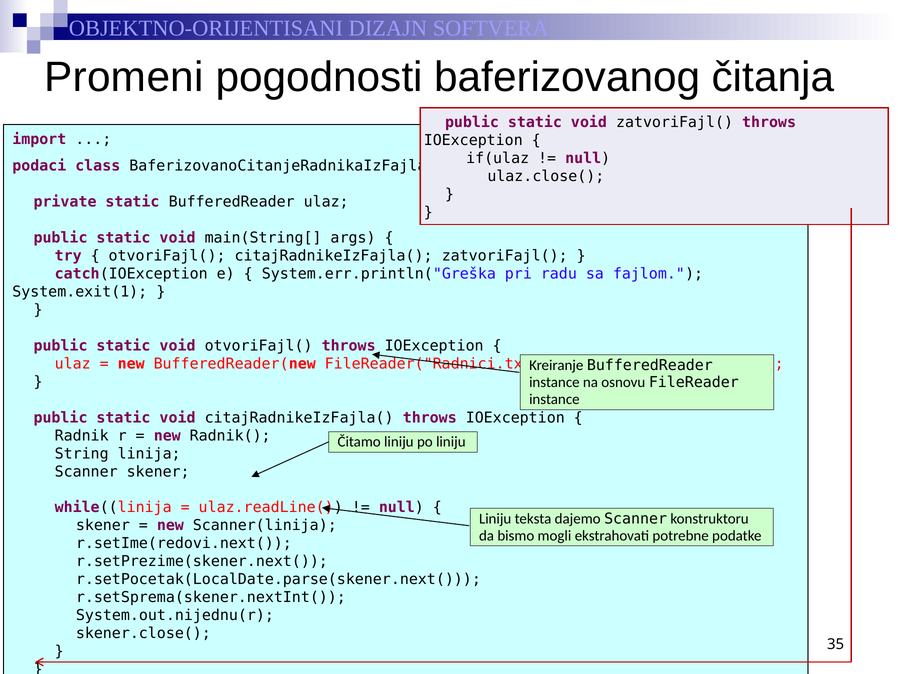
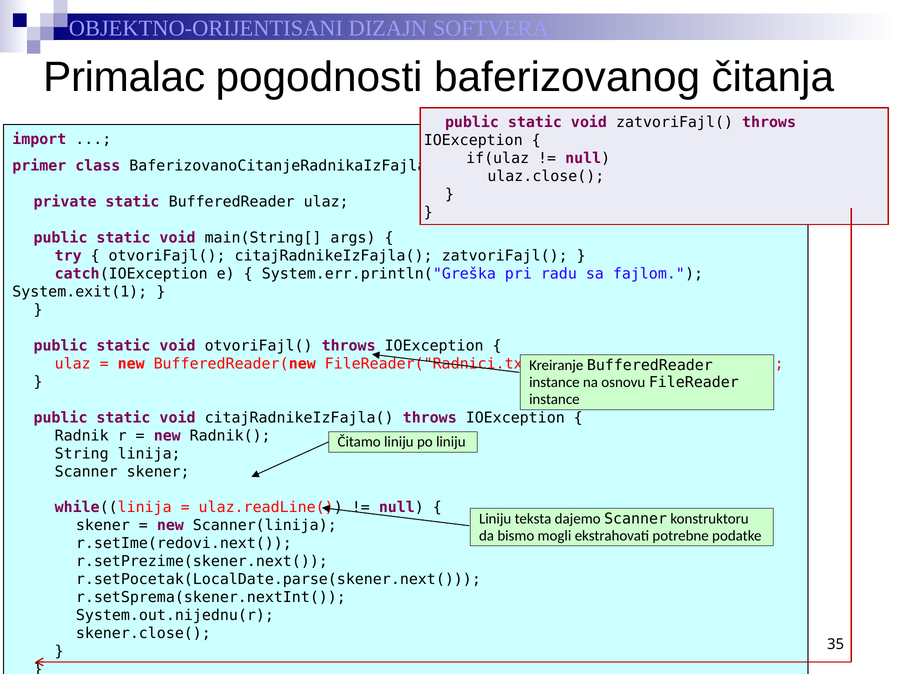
Promeni: Promeni -> Primalac
podaci: podaci -> primer
